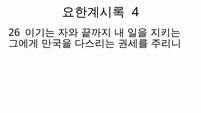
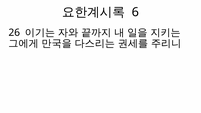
4: 4 -> 6
